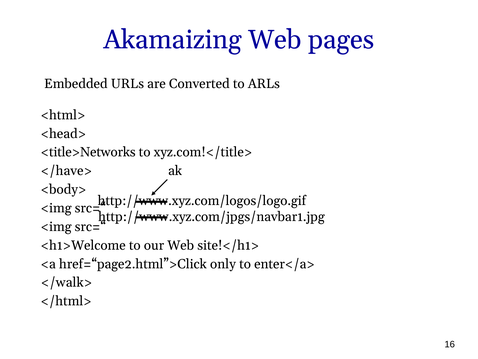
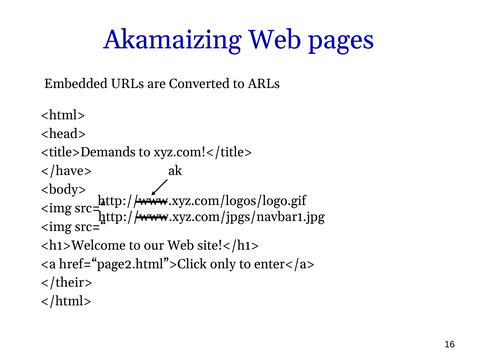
<title>Networks: <title>Networks -> <title>Demands
</walk>: </walk> -> </their>
